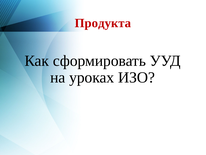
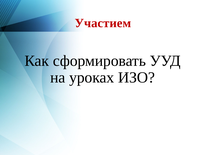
Продукта: Продукта -> Участием
